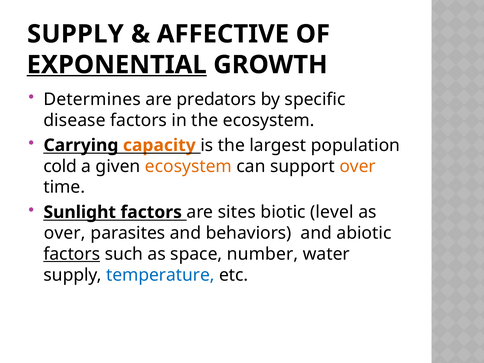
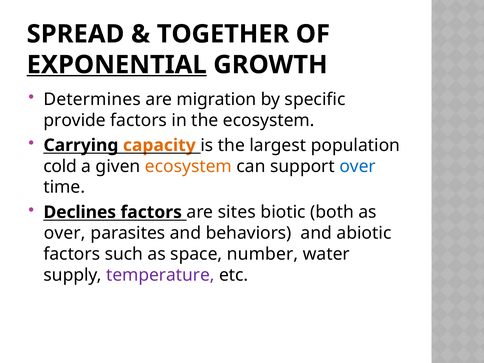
SUPPLY at (75, 34): SUPPLY -> SPREAD
AFFECTIVE: AFFECTIVE -> TOGETHER
predators: predators -> migration
disease: disease -> provide
over at (358, 166) colour: orange -> blue
Sunlight: Sunlight -> Declines
level: level -> both
factors at (72, 254) underline: present -> none
temperature colour: blue -> purple
